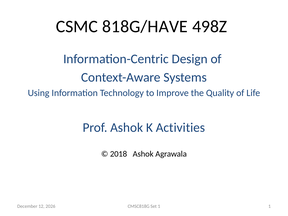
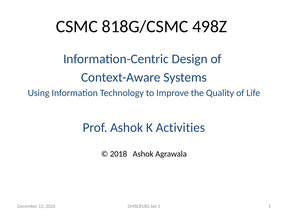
818G/HAVE: 818G/HAVE -> 818G/CSMC
